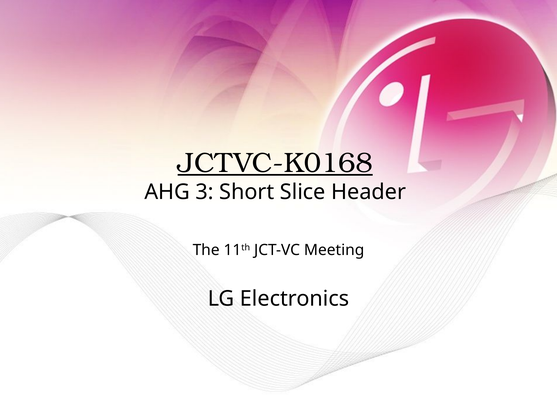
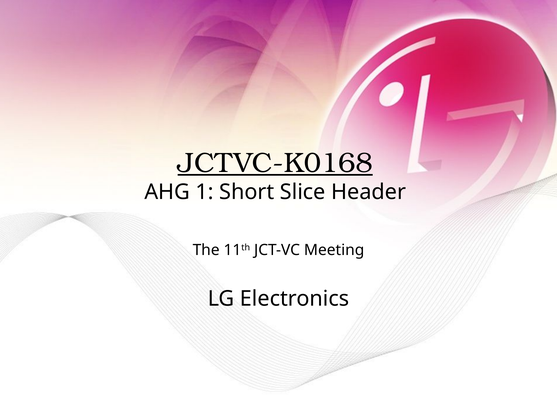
3: 3 -> 1
